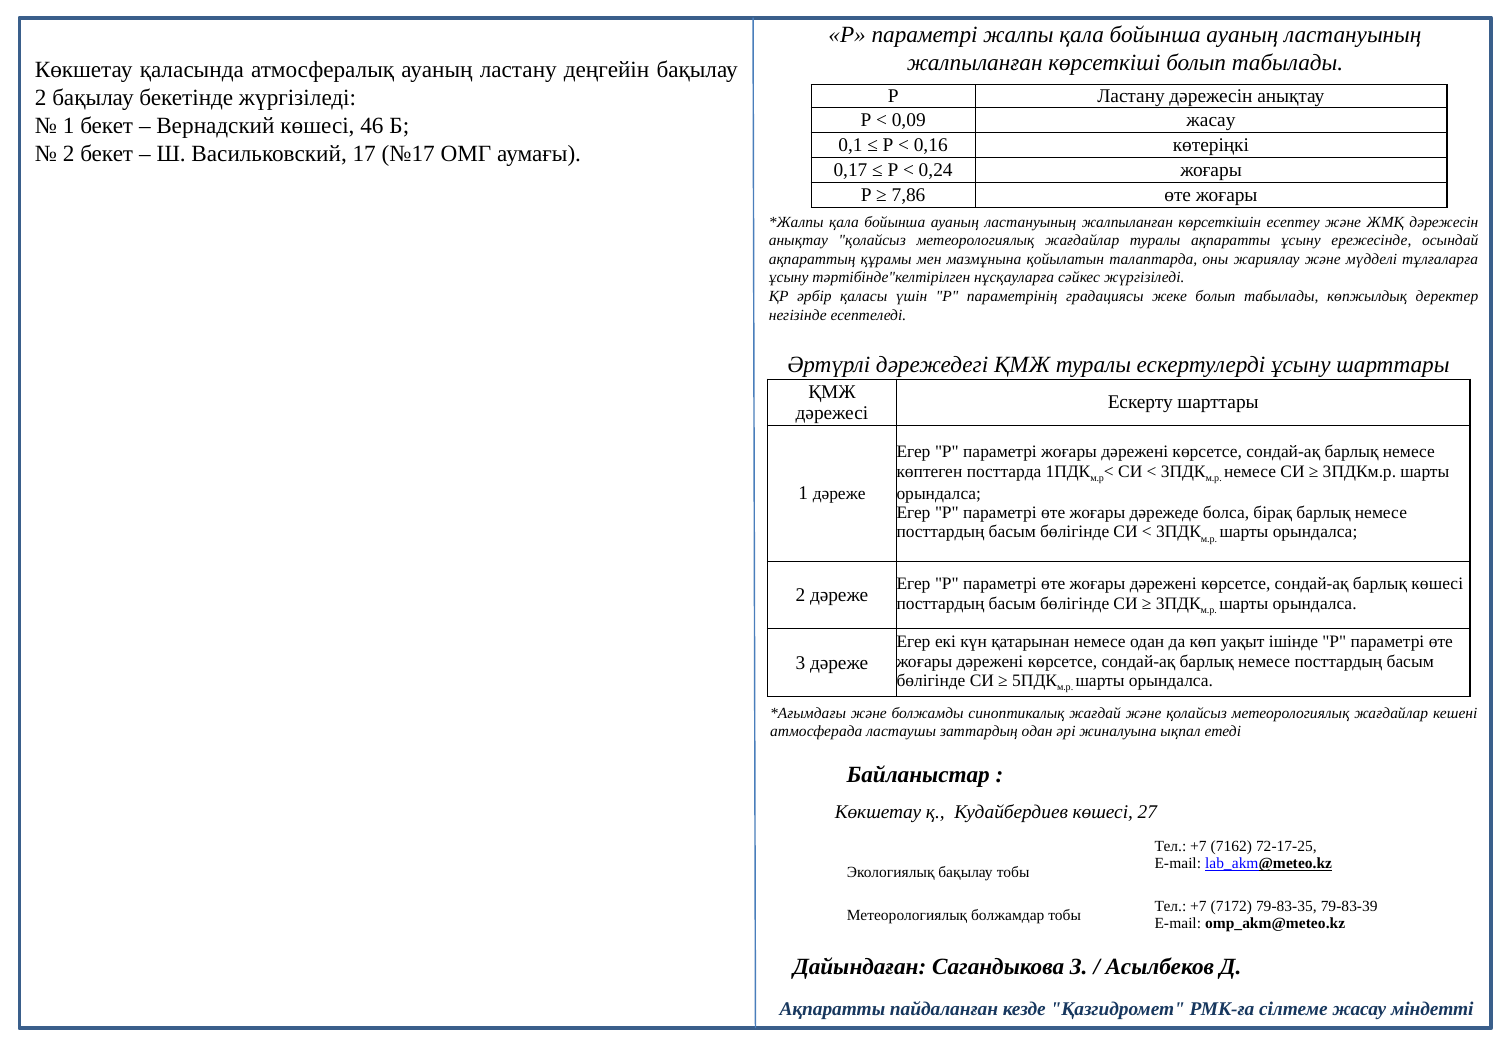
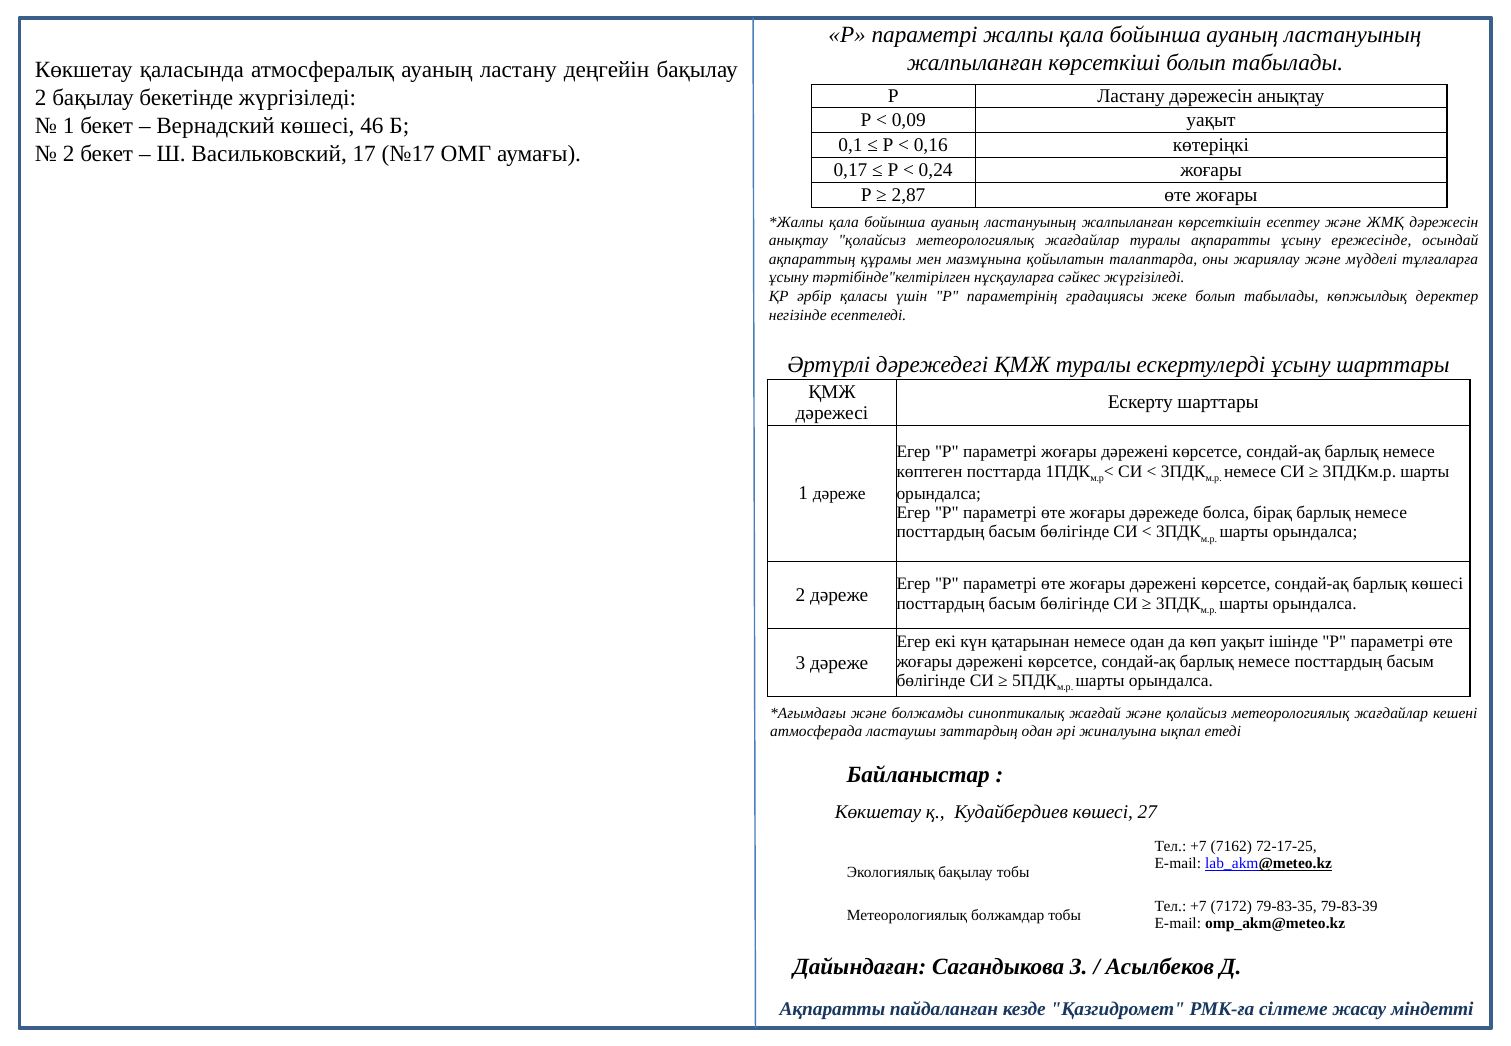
0,09 жасау: жасау -> уақыт
7,86: 7,86 -> 2,87
